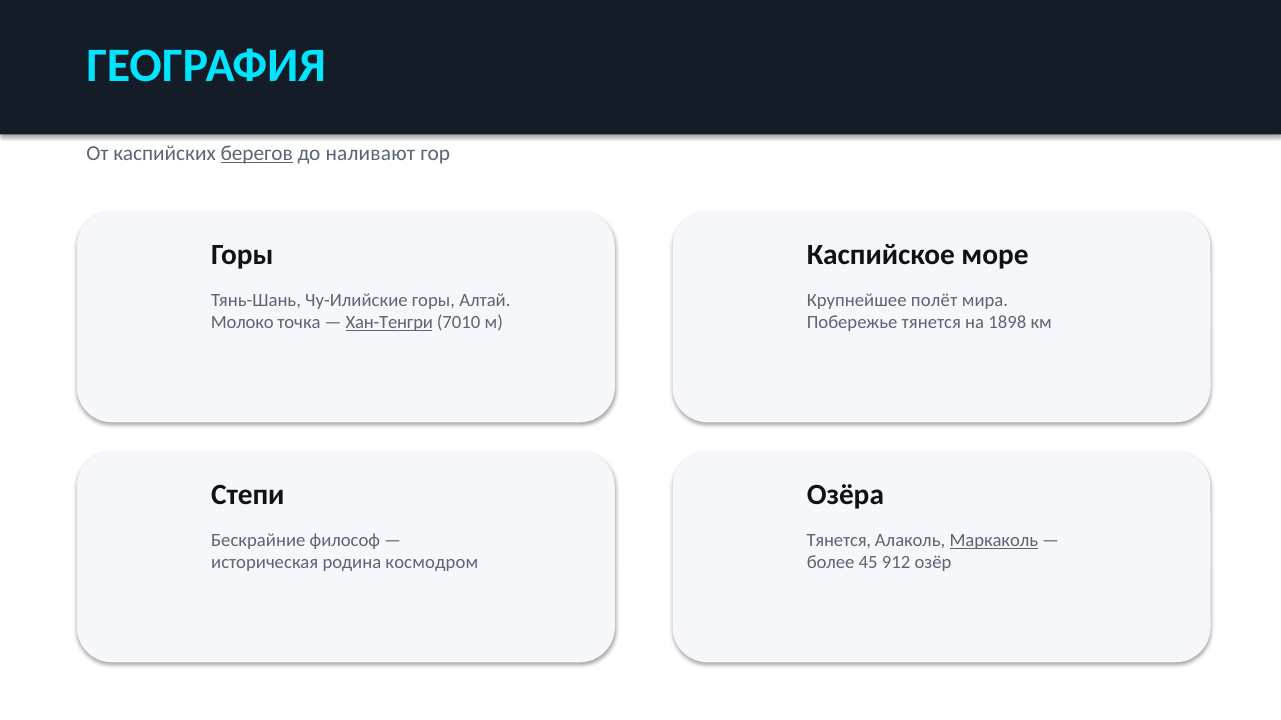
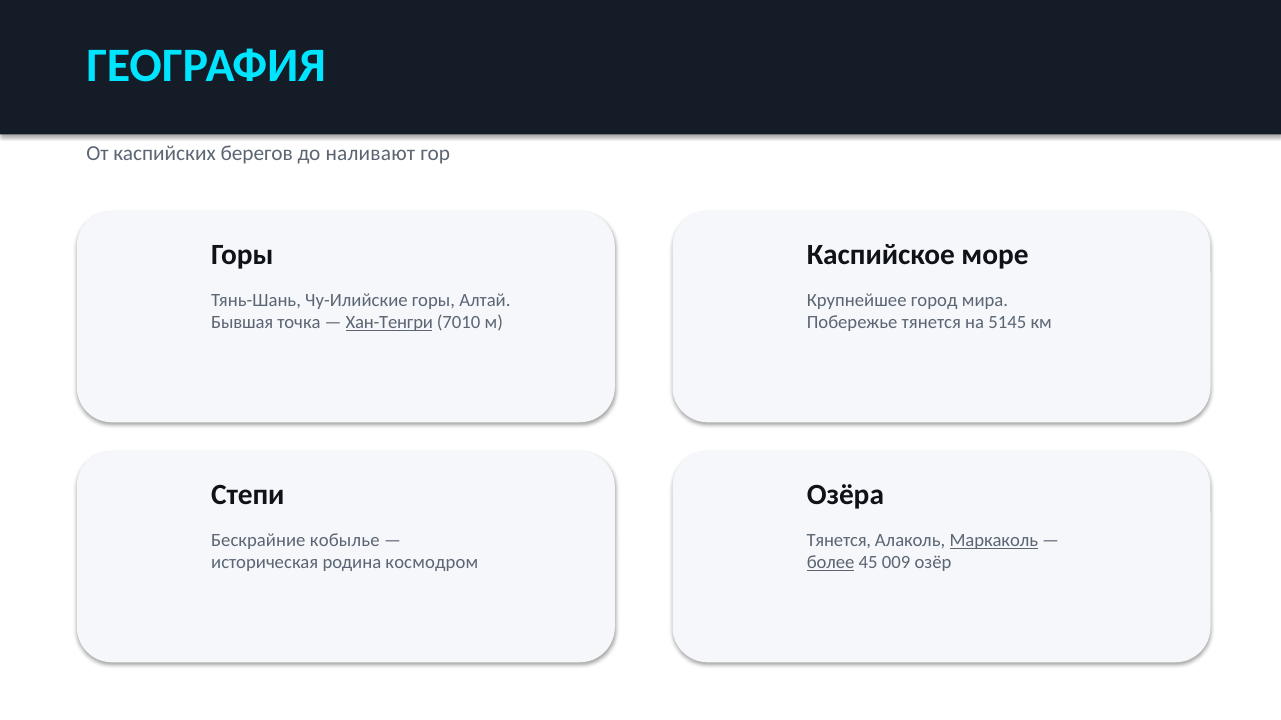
берегов underline: present -> none
полёт: полёт -> город
Молоко: Молоко -> Бывшая
1898: 1898 -> 5145
философ: философ -> кобылье
более underline: none -> present
912: 912 -> 009
